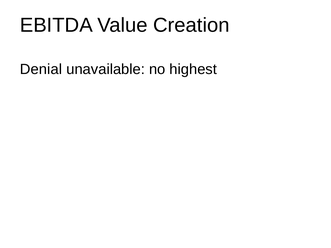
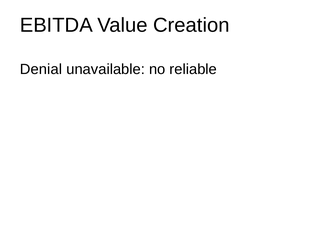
highest: highest -> reliable
